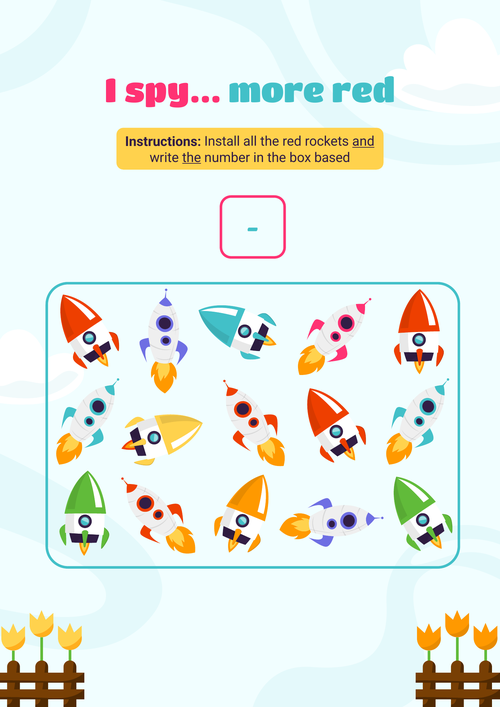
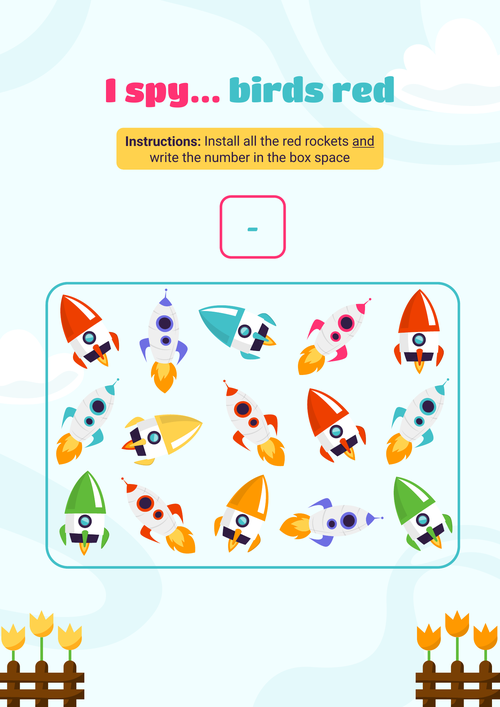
more: more -> birds
the at (192, 158) underline: present -> none
based: based -> space
